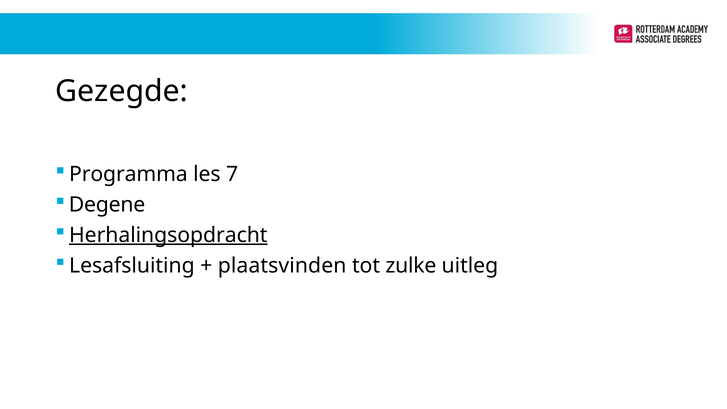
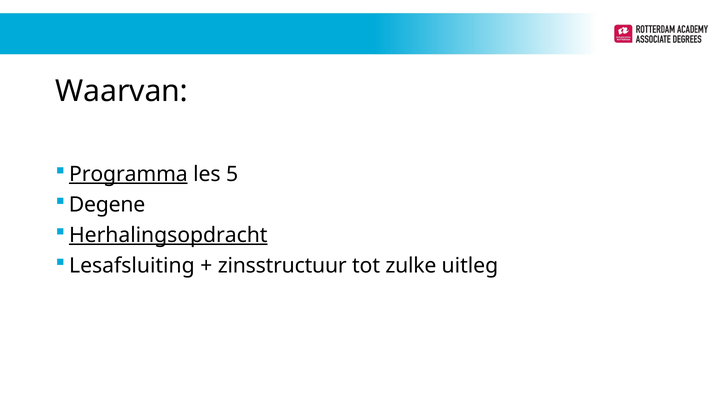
Gezegde: Gezegde -> Waarvan
Programma underline: none -> present
7: 7 -> 5
plaatsvinden: plaatsvinden -> zinsstructuur
